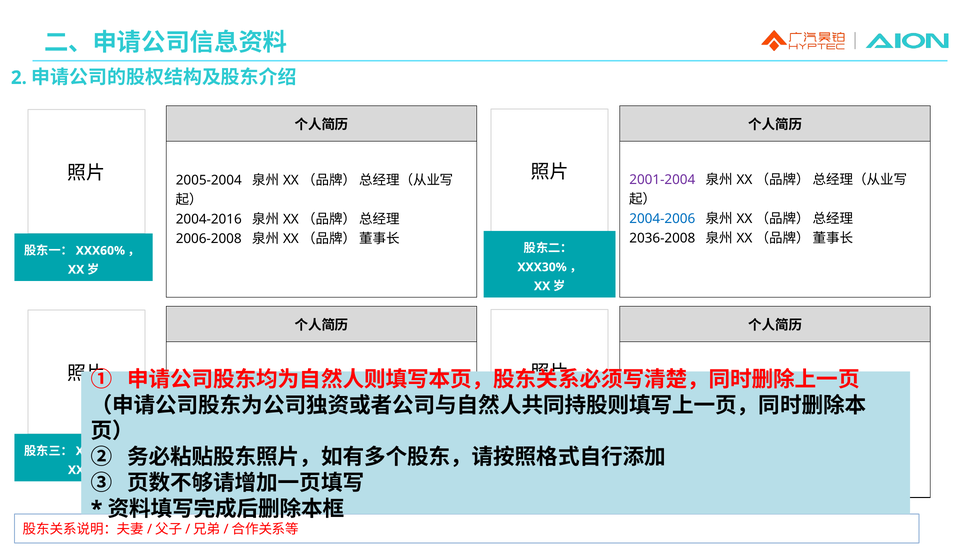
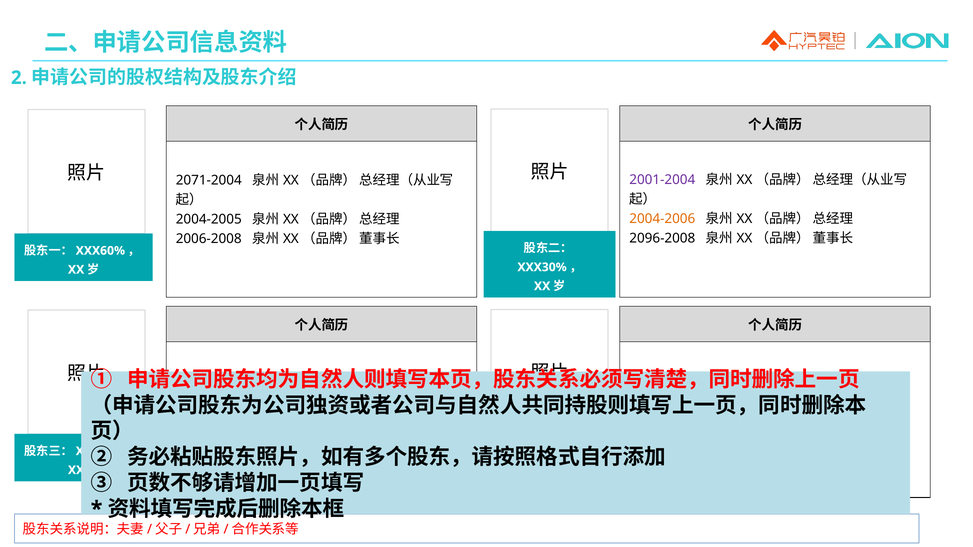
2005-2004: 2005-2004 -> 2071-2004
2004-2006 at (662, 219) colour: blue -> orange
2004-2016: 2004-2016 -> 2004-2005
2036-2008: 2036-2008 -> 2096-2008
